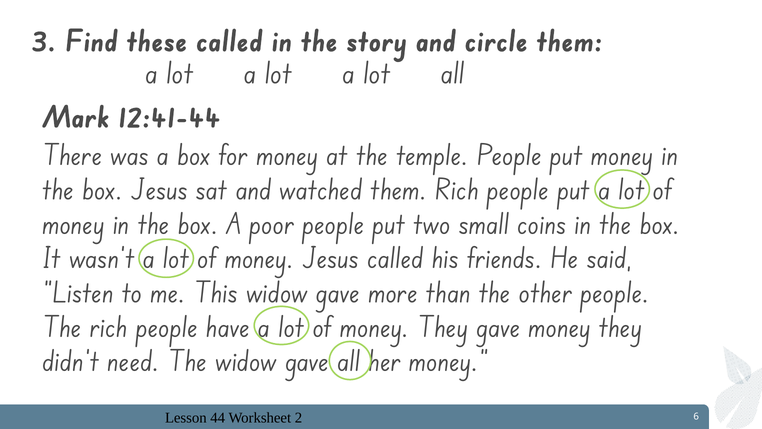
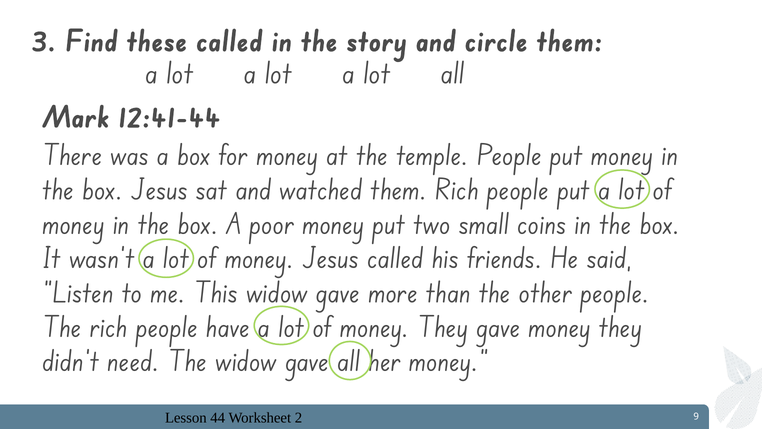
poor people: people -> money
6: 6 -> 9
